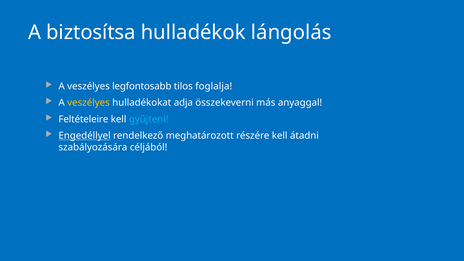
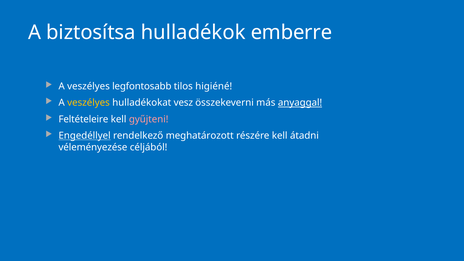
lángolás: lángolás -> emberre
foglalja: foglalja -> higiéné
adja: adja -> vesz
anyaggal underline: none -> present
gyűjteni colour: light blue -> pink
szabályozására: szabályozására -> véleményezése
